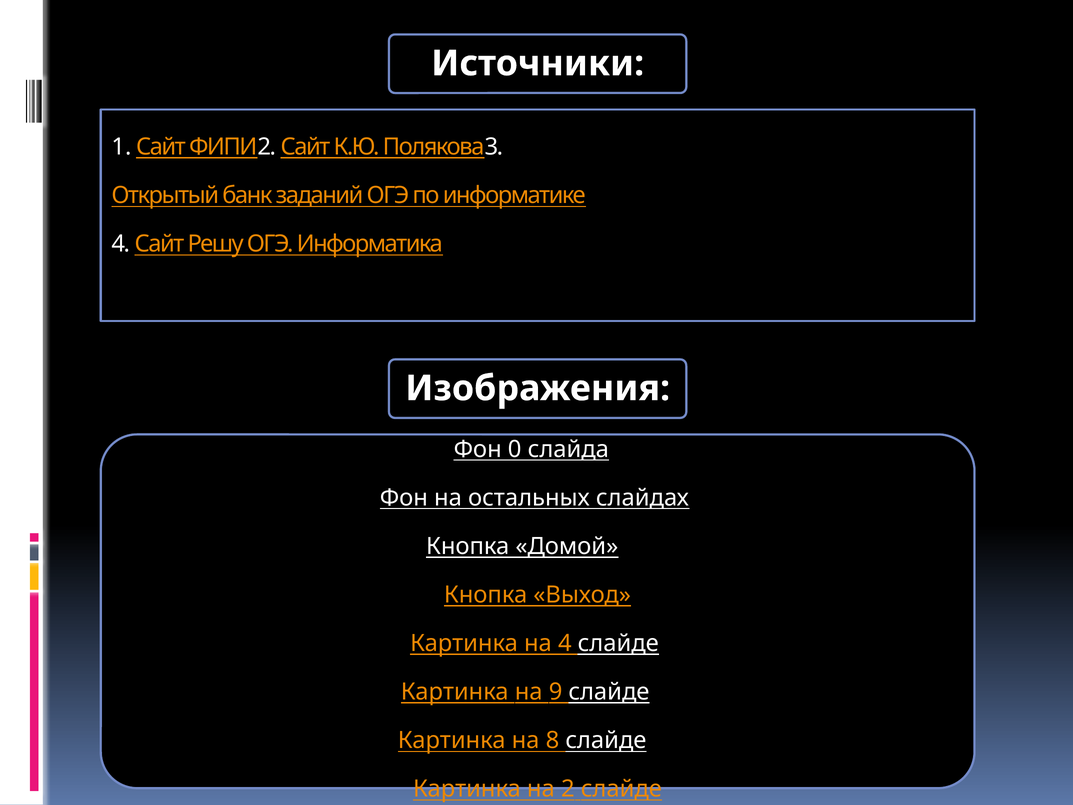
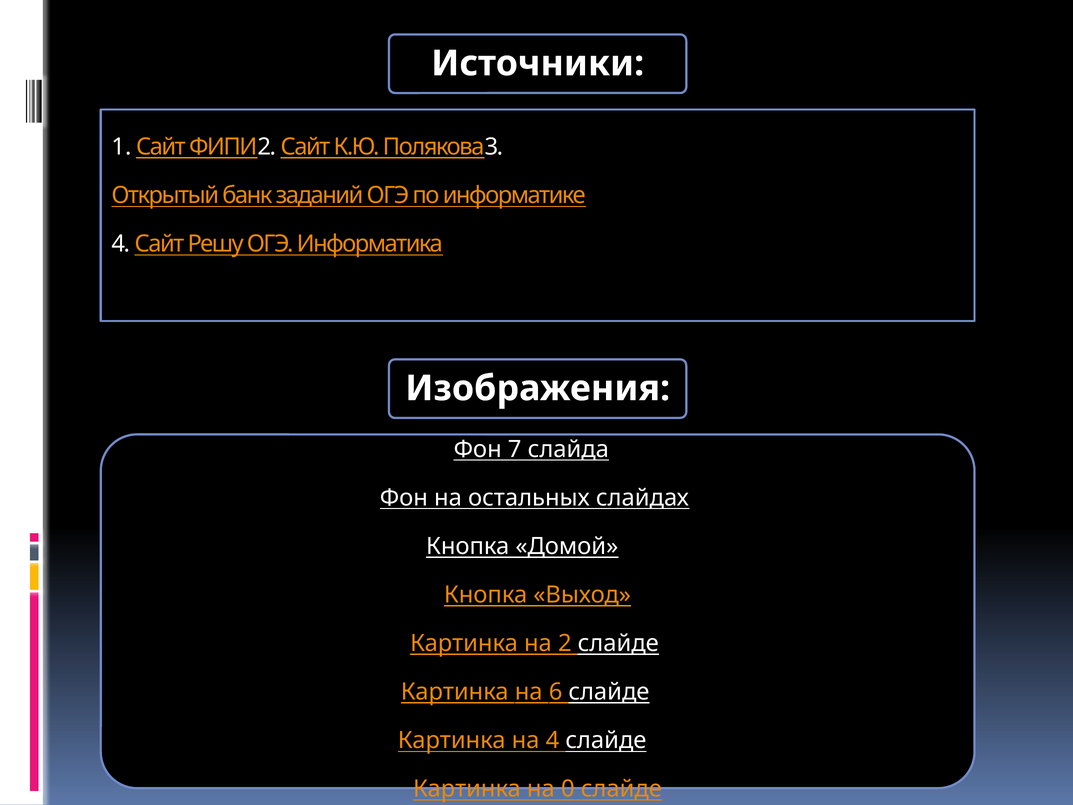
0: 0 -> 7
на 4: 4 -> 2
9: 9 -> 6
на 8: 8 -> 4
2: 2 -> 0
